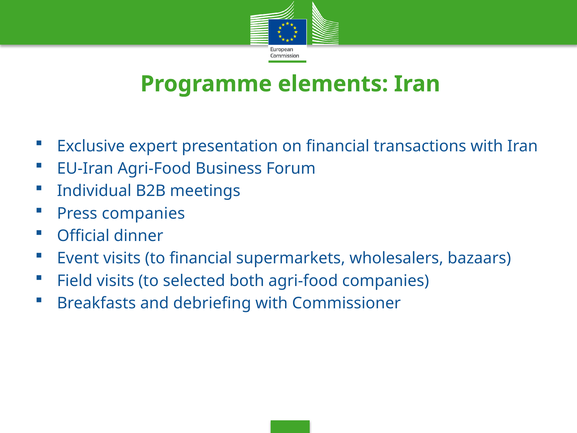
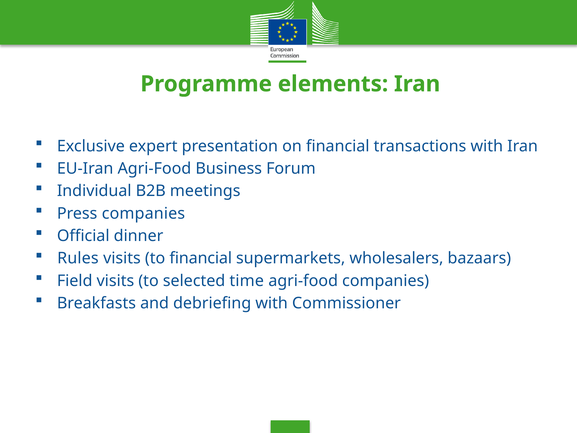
Event: Event -> Rules
both: both -> time
